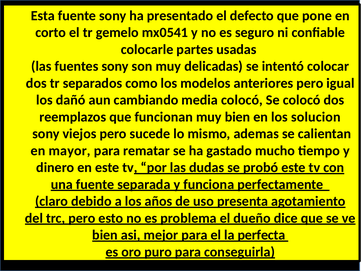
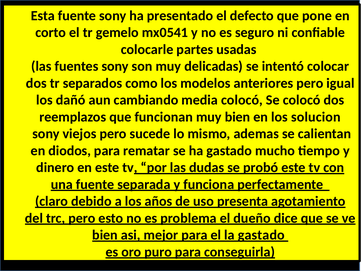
mayor: mayor -> diodos
la perfecta: perfecta -> gastado
